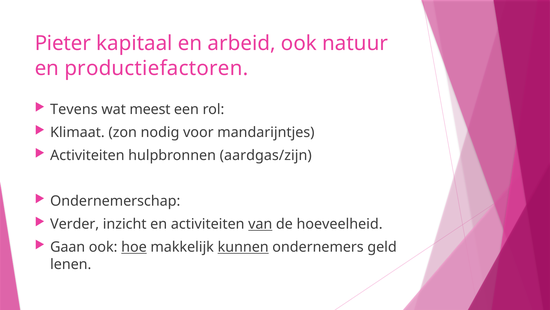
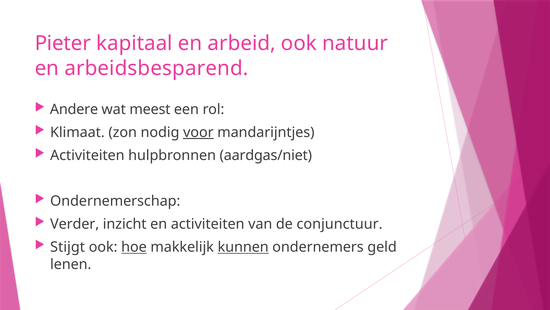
productiefactoren: productiefactoren -> arbeidsbesparend
Tevens: Tevens -> Andere
voor underline: none -> present
aardgas/zijn: aardgas/zijn -> aardgas/niet
van underline: present -> none
hoeveelheid: hoeveelheid -> conjunctuur
Gaan: Gaan -> Stijgt
